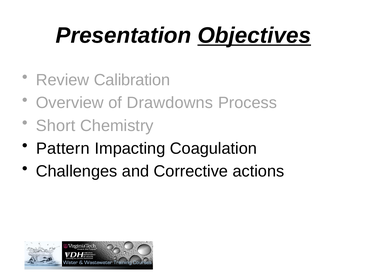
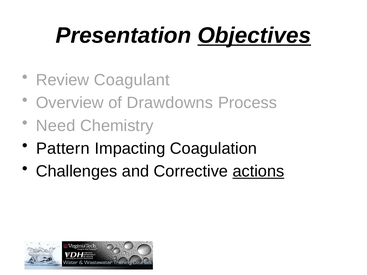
Calibration: Calibration -> Coagulant
Short: Short -> Need
actions underline: none -> present
